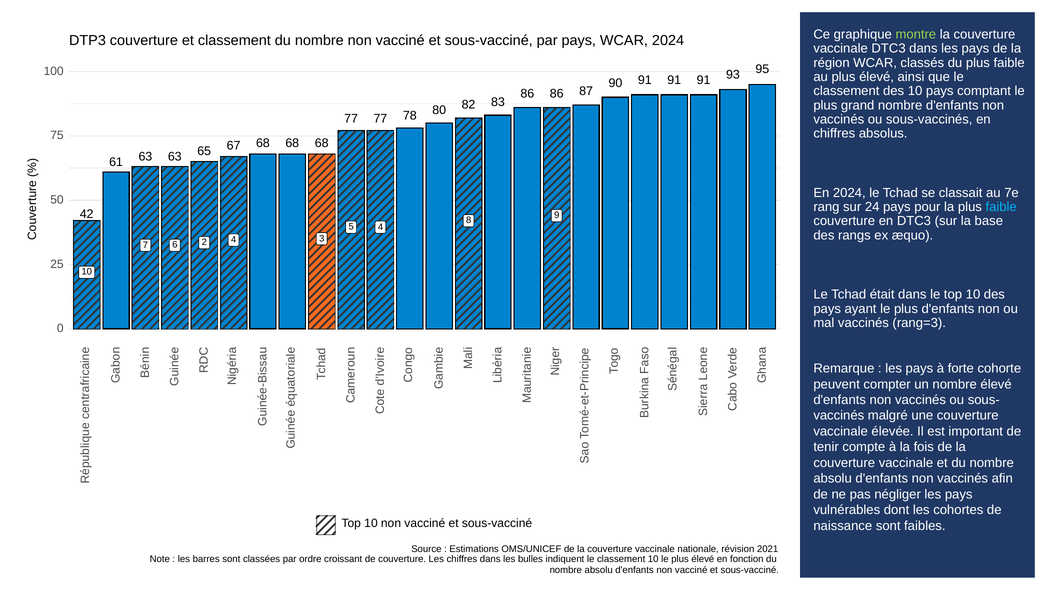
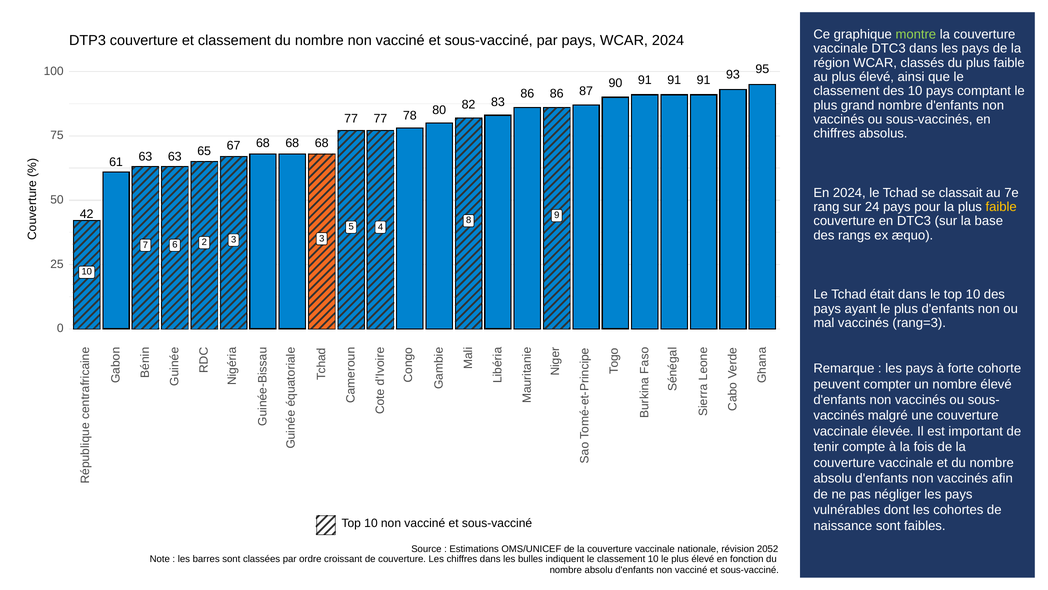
faible at (1001, 207) colour: light blue -> yellow
2 4: 4 -> 3
2021: 2021 -> 2052
